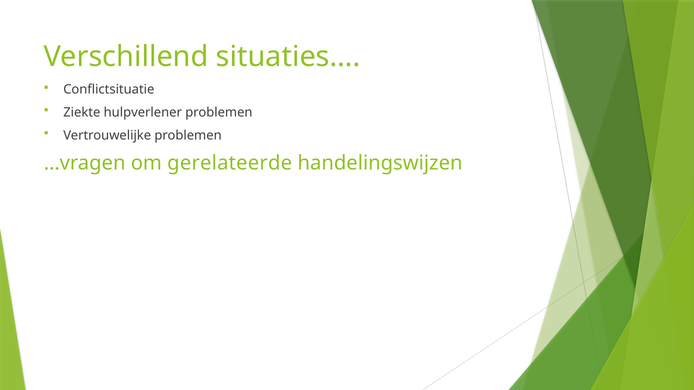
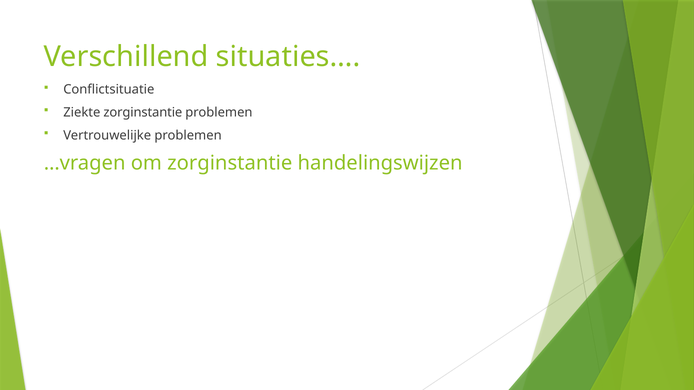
Ziekte hulpverlener: hulpverlener -> zorginstantie
om gerelateerde: gerelateerde -> zorginstantie
